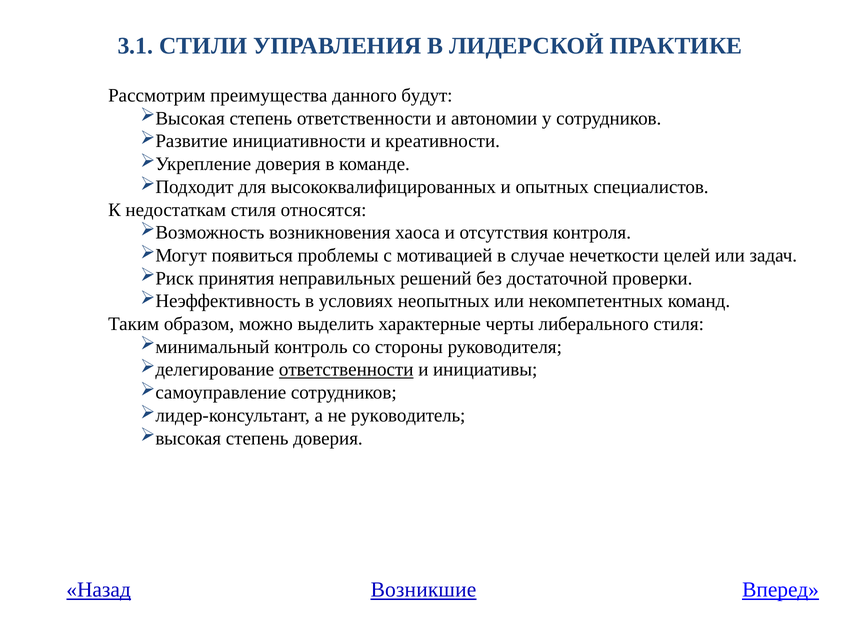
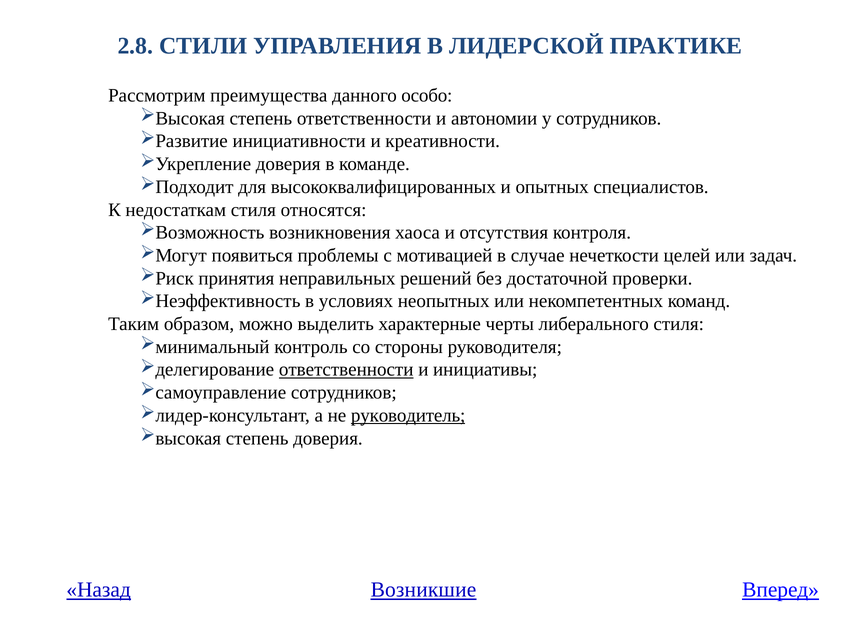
3.1: 3.1 -> 2.8
будут: будут -> особо
руководитель underline: none -> present
